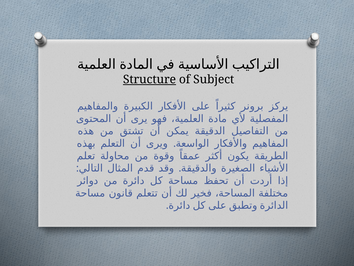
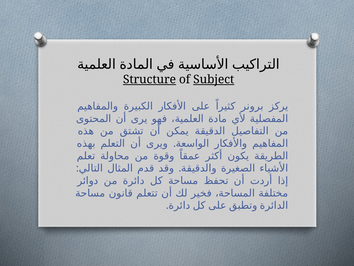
Subject underline: none -> present
